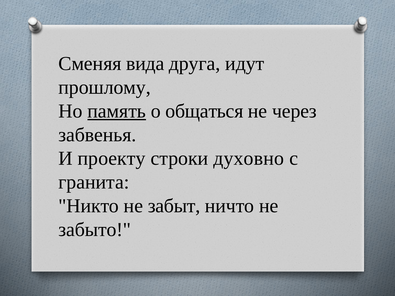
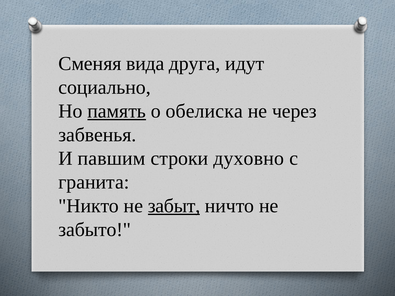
прошлому: прошлому -> социально
общаться: общаться -> обелиска
проекту: проекту -> павшим
забыт underline: none -> present
